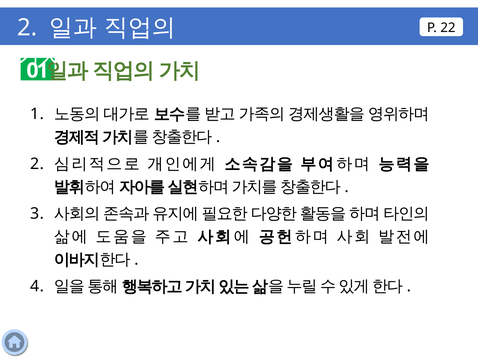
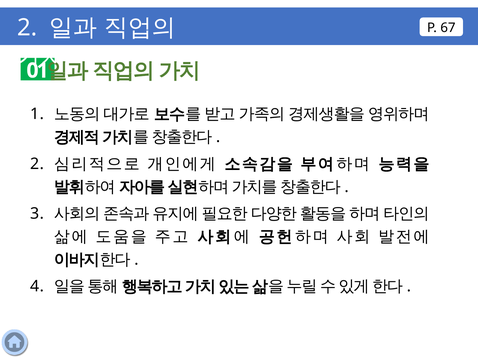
22: 22 -> 67
